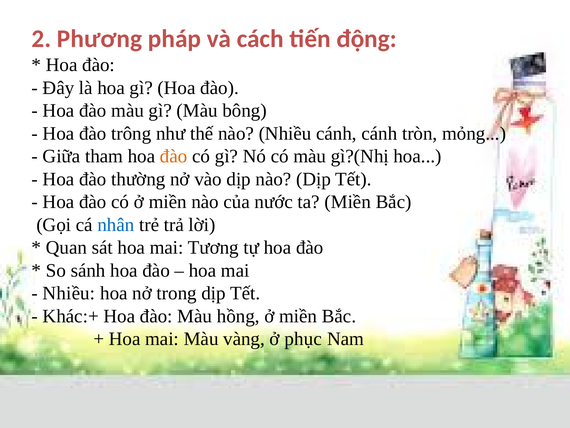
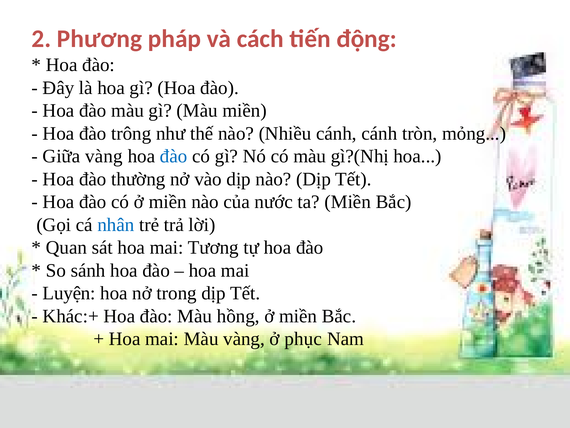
Màu bông: bông -> miền
Giữa tham: tham -> vàng
đào at (174, 156) colour: orange -> blue
Nhiều at (69, 293): Nhiều -> Luyện
